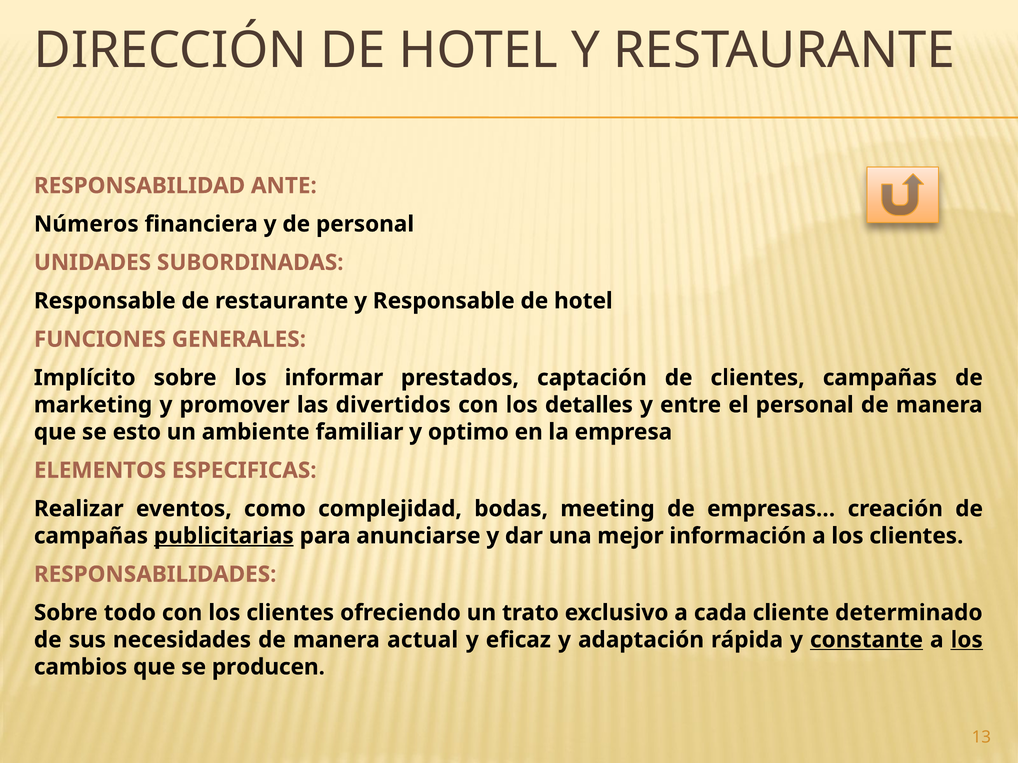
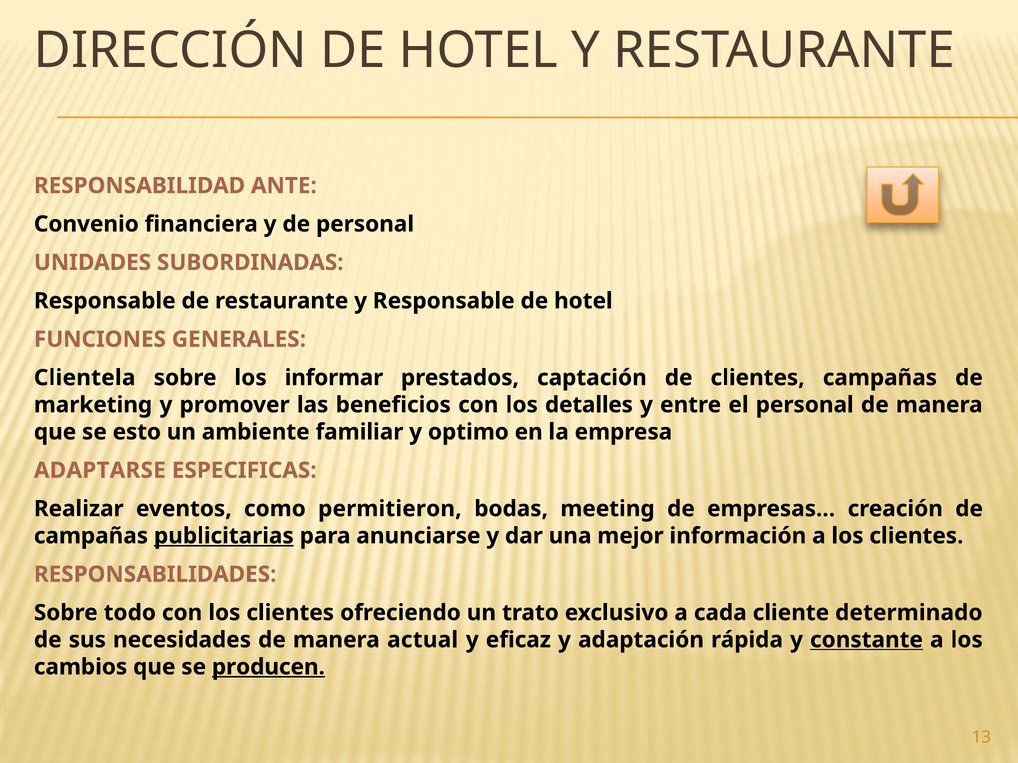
Números: Números -> Convenio
Implícito: Implícito -> Clientela
divertidos: divertidos -> beneficios
ELEMENTOS: ELEMENTOS -> ADAPTARSE
complejidad: complejidad -> permitieron
los at (967, 640) underline: present -> none
producen underline: none -> present
